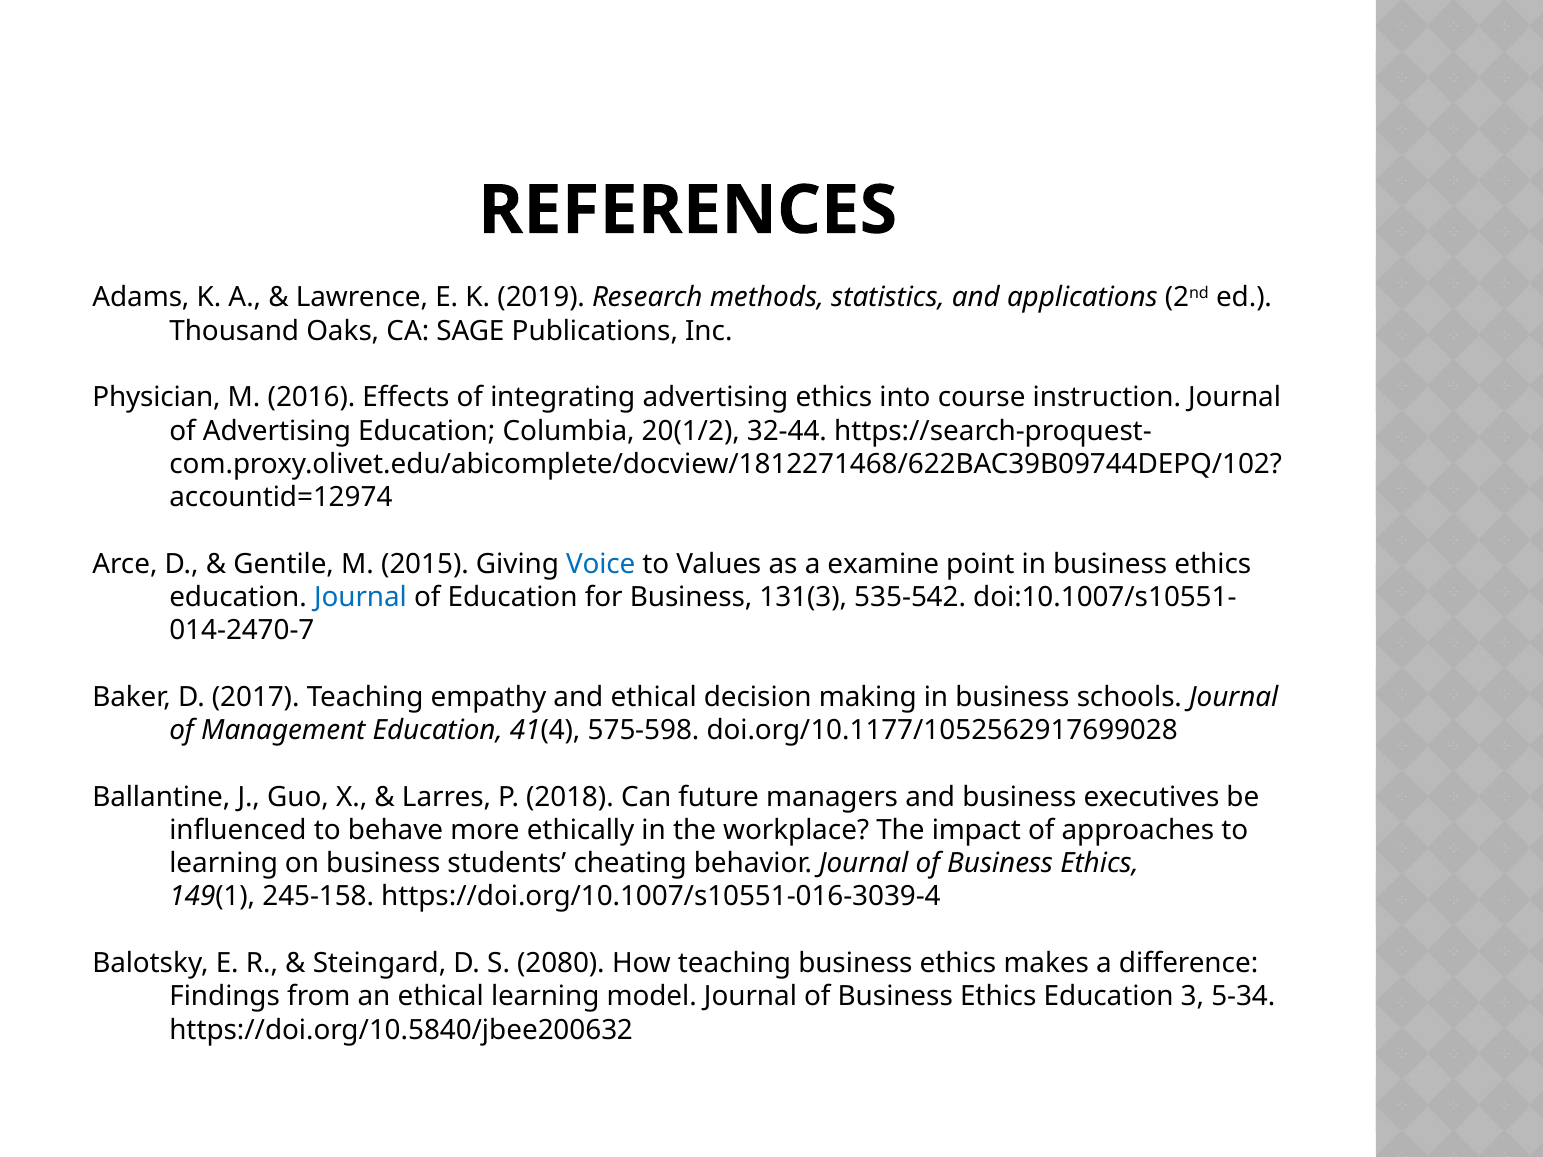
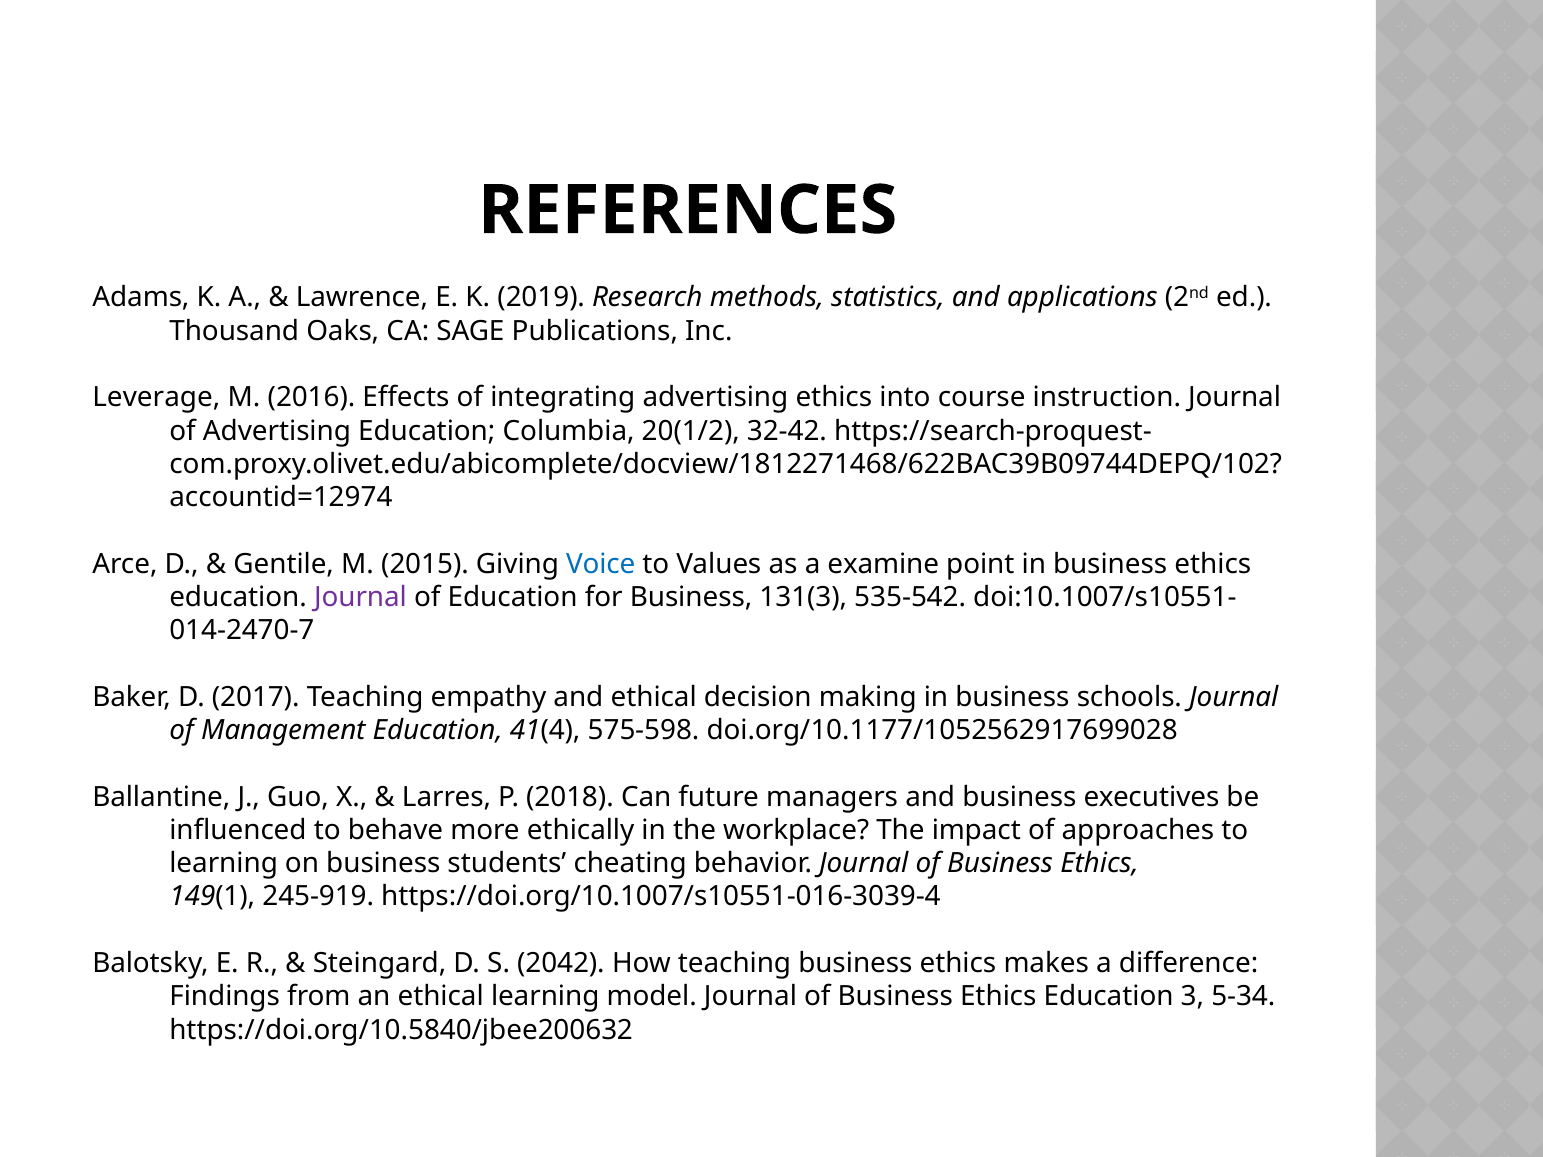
Physician: Physician -> Leverage
32-44: 32-44 -> 32-42
Journal at (360, 597) colour: blue -> purple
245-158: 245-158 -> 245-919
2080: 2080 -> 2042
